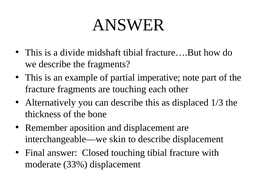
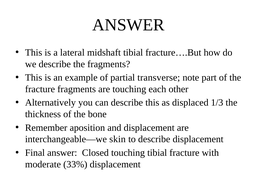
divide: divide -> lateral
imperative: imperative -> transverse
